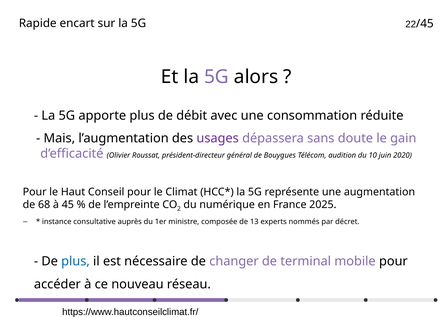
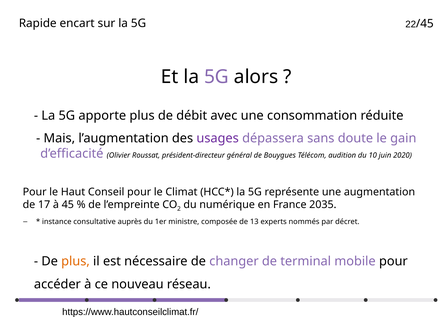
68: 68 -> 17
2025: 2025 -> 2035
plus at (76, 261) colour: blue -> orange
